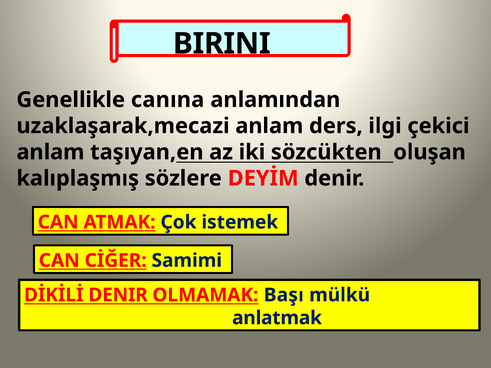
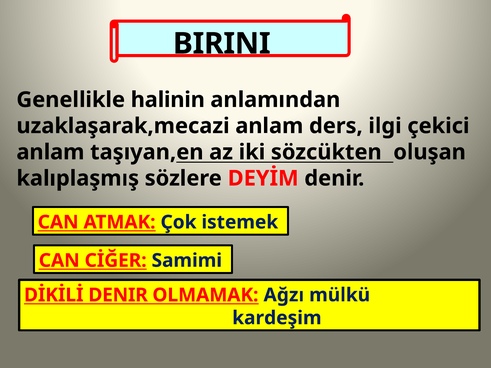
canına: canına -> halinin
Başı: Başı -> Ağzı
anlatmak: anlatmak -> kardeşim
